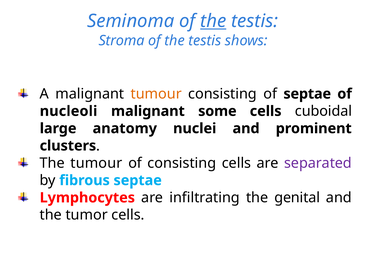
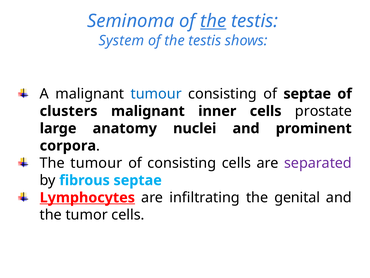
Stroma: Stroma -> System
tumour at (156, 94) colour: orange -> blue
nucleoli: nucleoli -> clusters
some: some -> inner
cuboidal: cuboidal -> prostate
clusters: clusters -> corpora
Lymphocytes underline: none -> present
